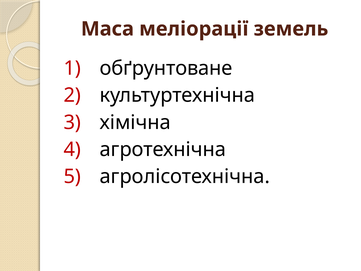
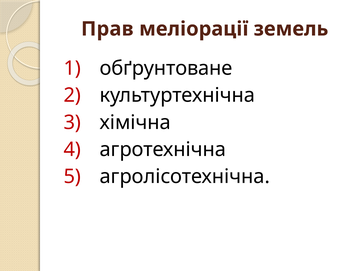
Маса: Маса -> Прав
